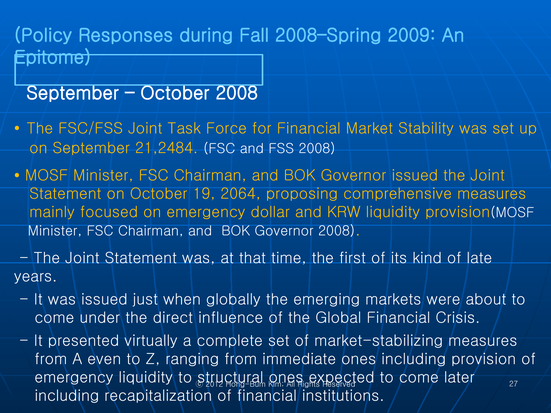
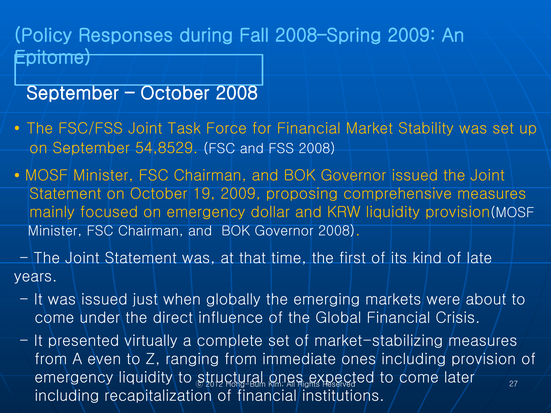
21,2484: 21,2484 -> 54,8529
19 2064: 2064 -> 2009
